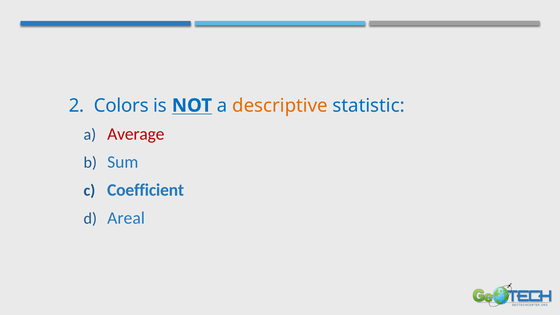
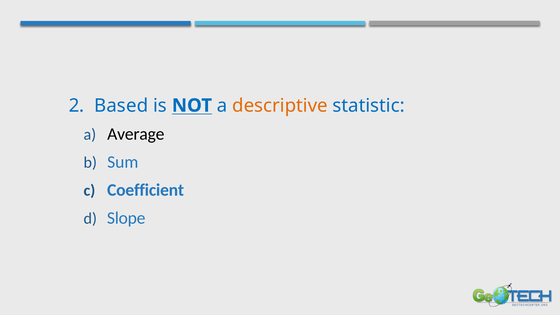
Colors: Colors -> Based
Average colour: red -> black
Areal: Areal -> Slope
